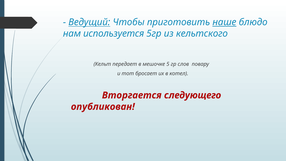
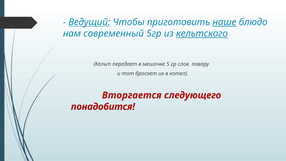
используется: используется -> современный
кельтского underline: none -> present
опубликован: опубликован -> понадобится
